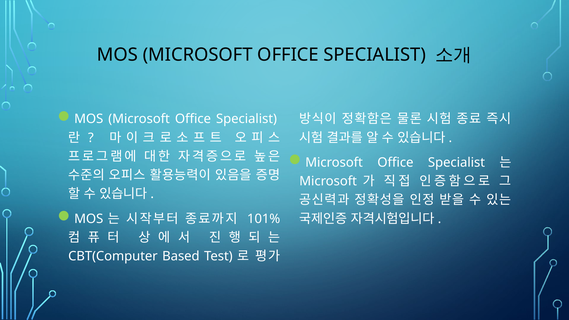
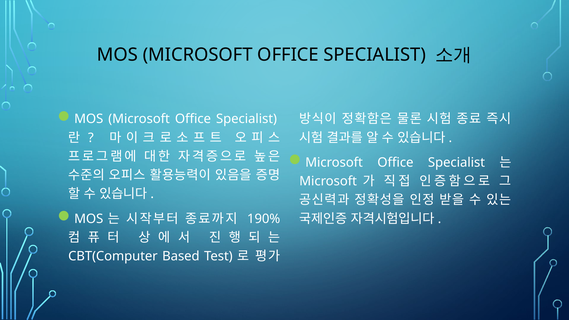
101%: 101% -> 190%
